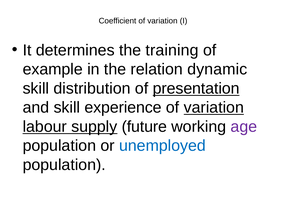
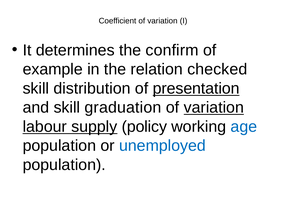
training: training -> confirm
dynamic: dynamic -> checked
experience: experience -> graduation
future: future -> policy
age colour: purple -> blue
